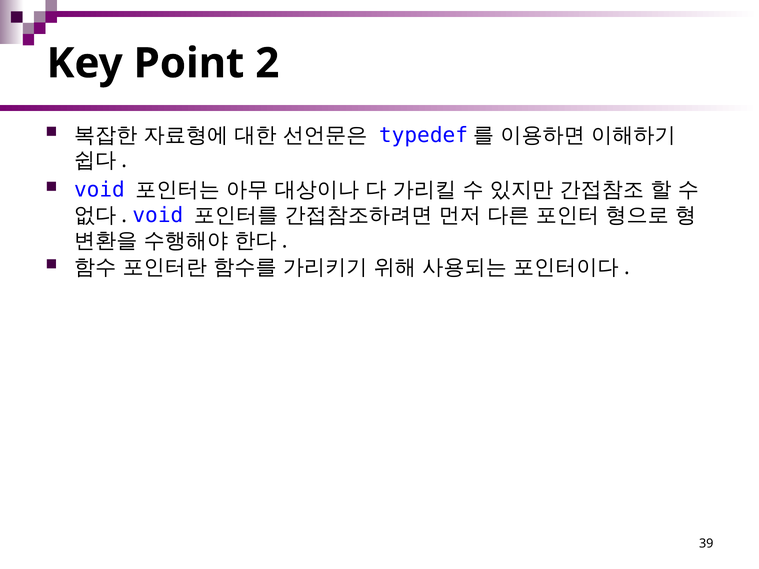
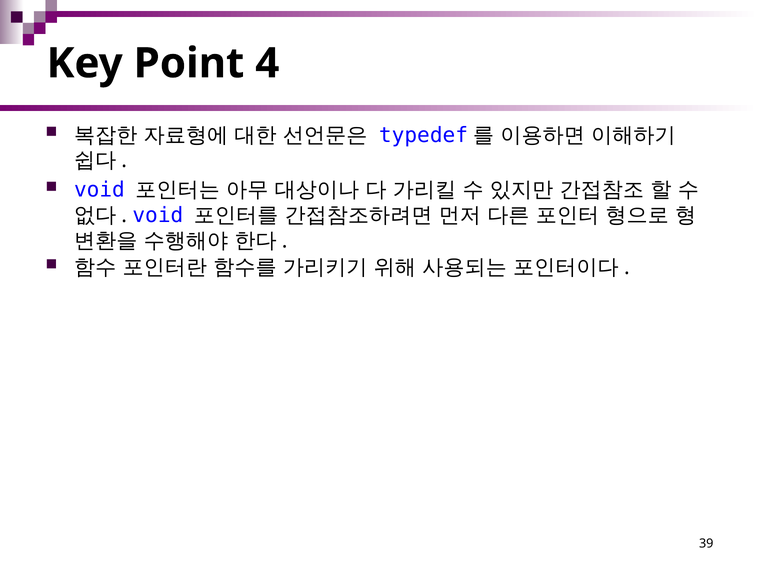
2: 2 -> 4
